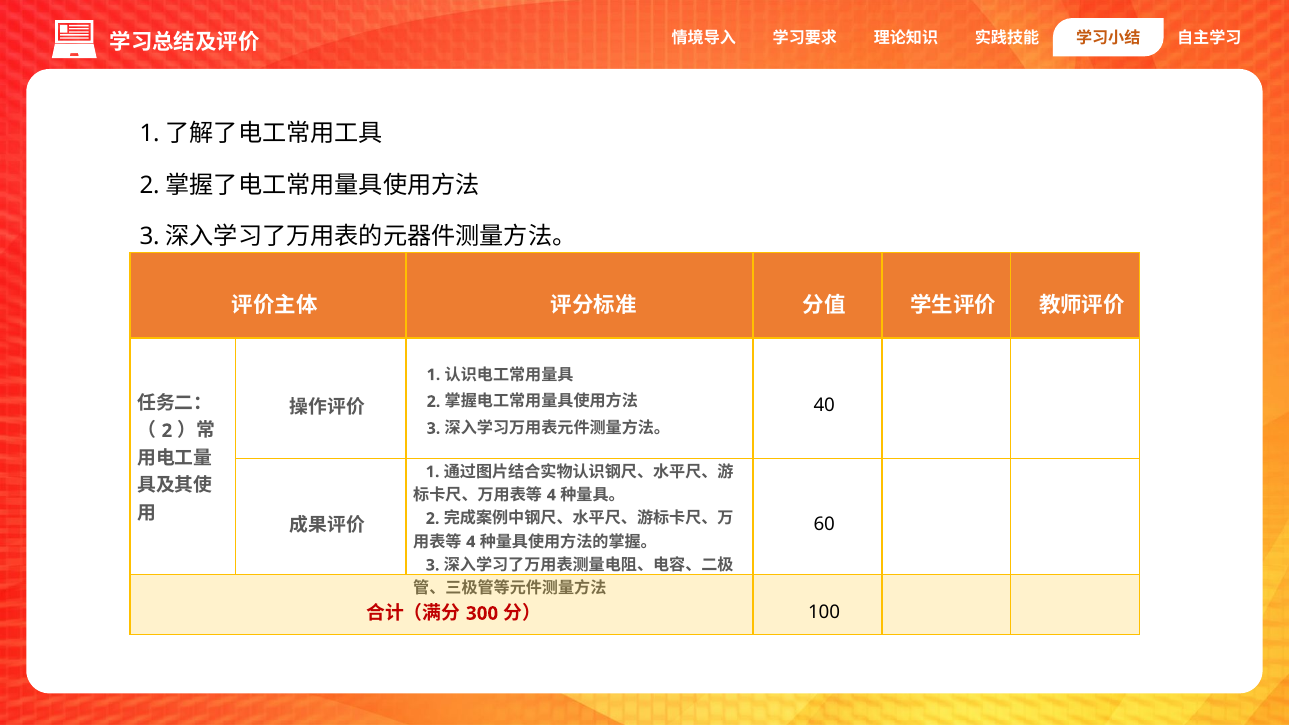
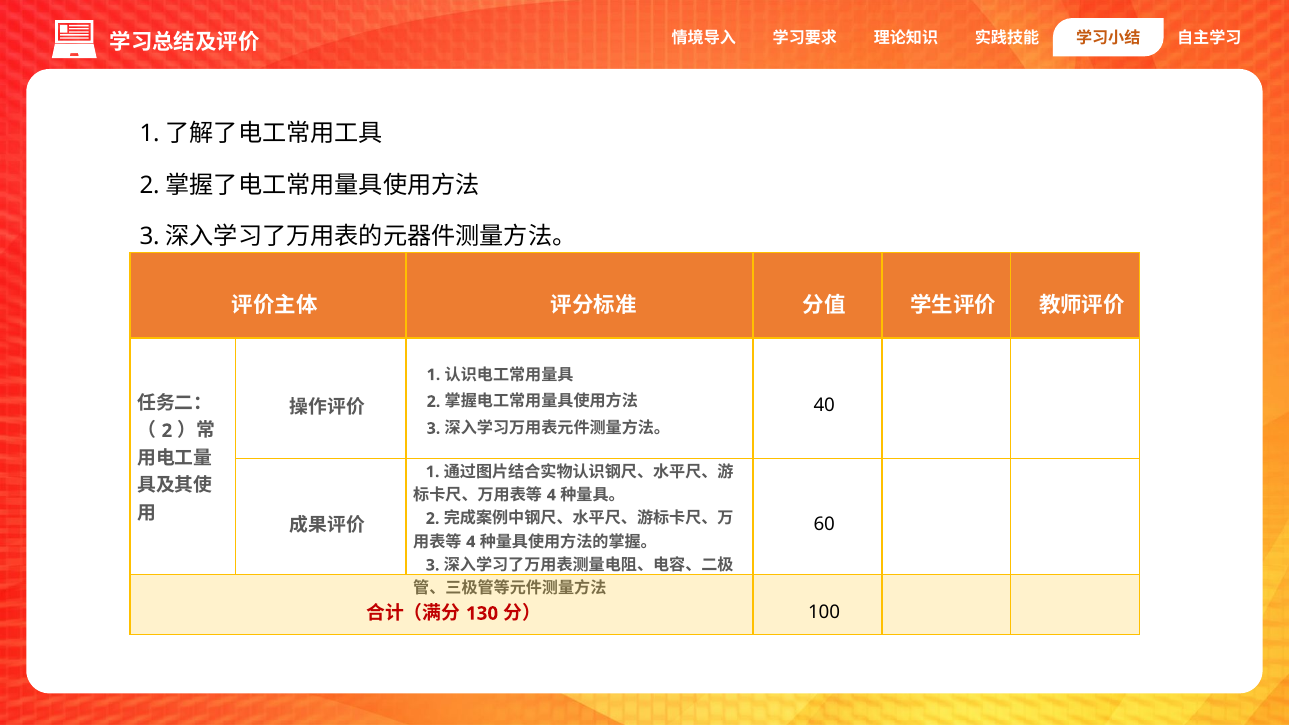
300: 300 -> 130
